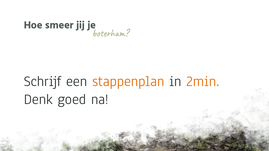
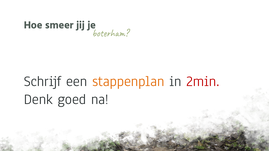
2min colour: orange -> red
